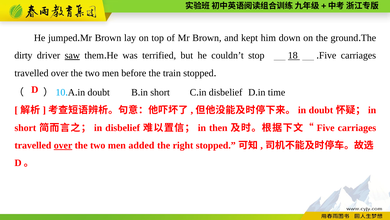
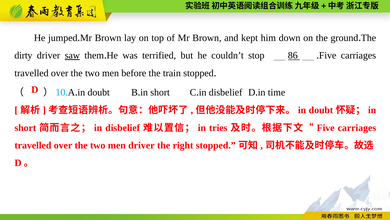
18: 18 -> 86
then: then -> tries
over at (63, 145) underline: present -> none
men added: added -> driver
